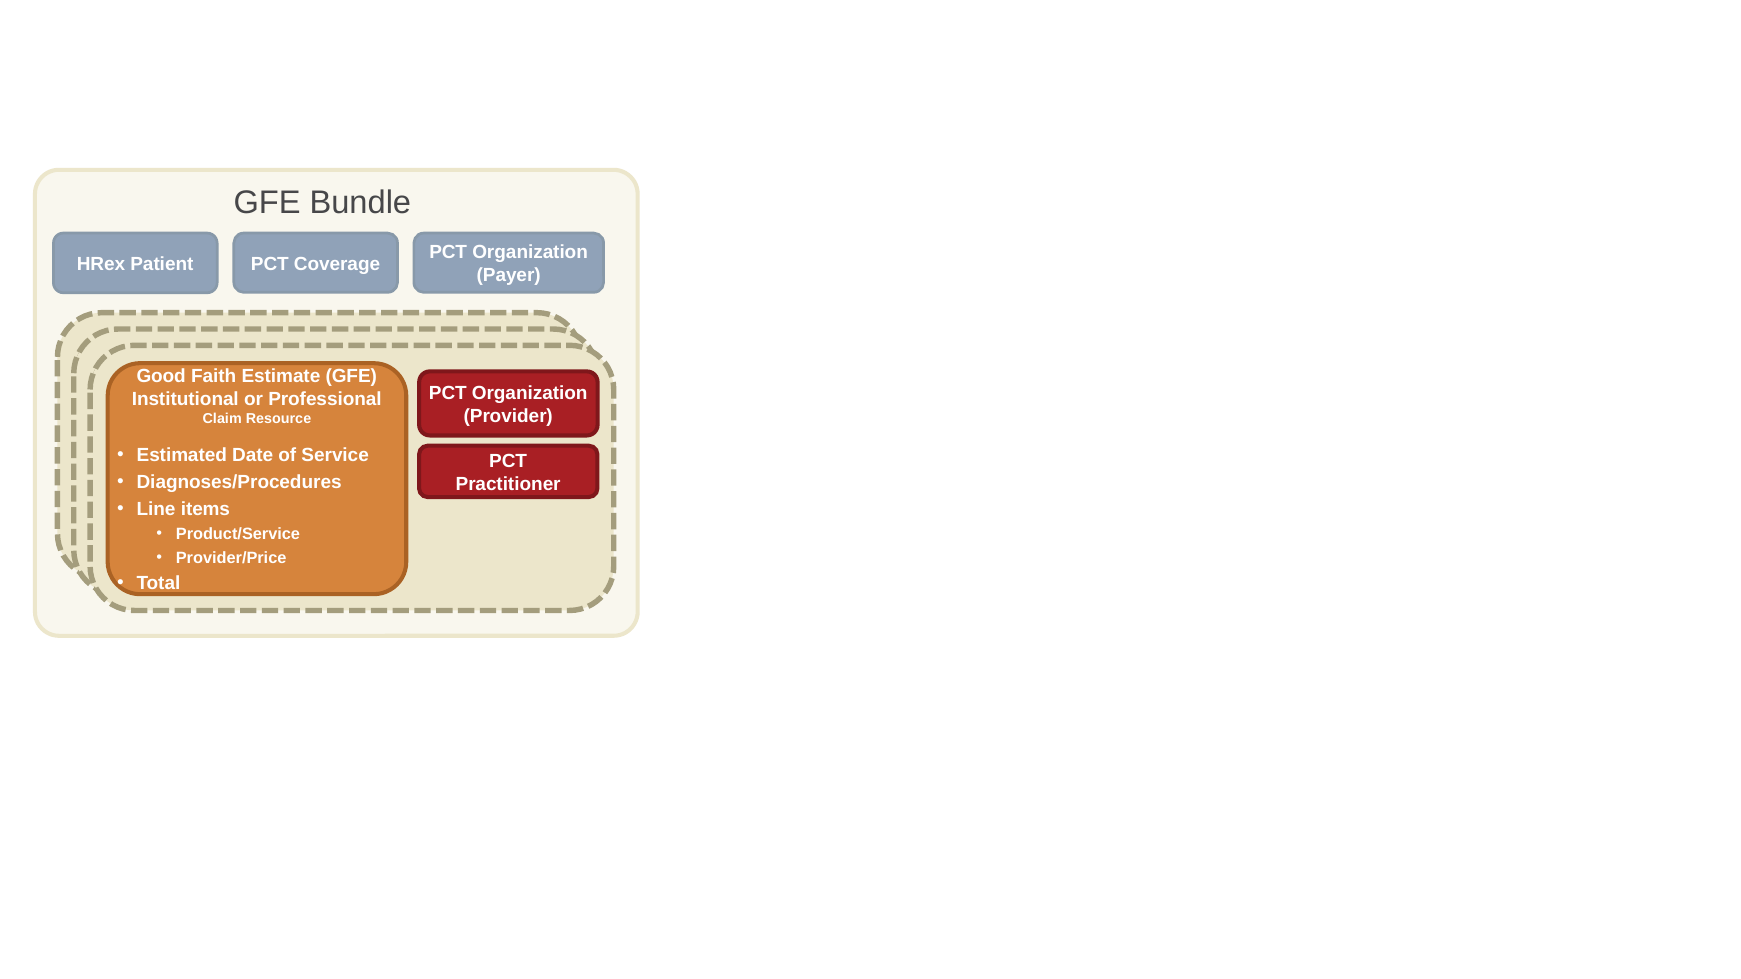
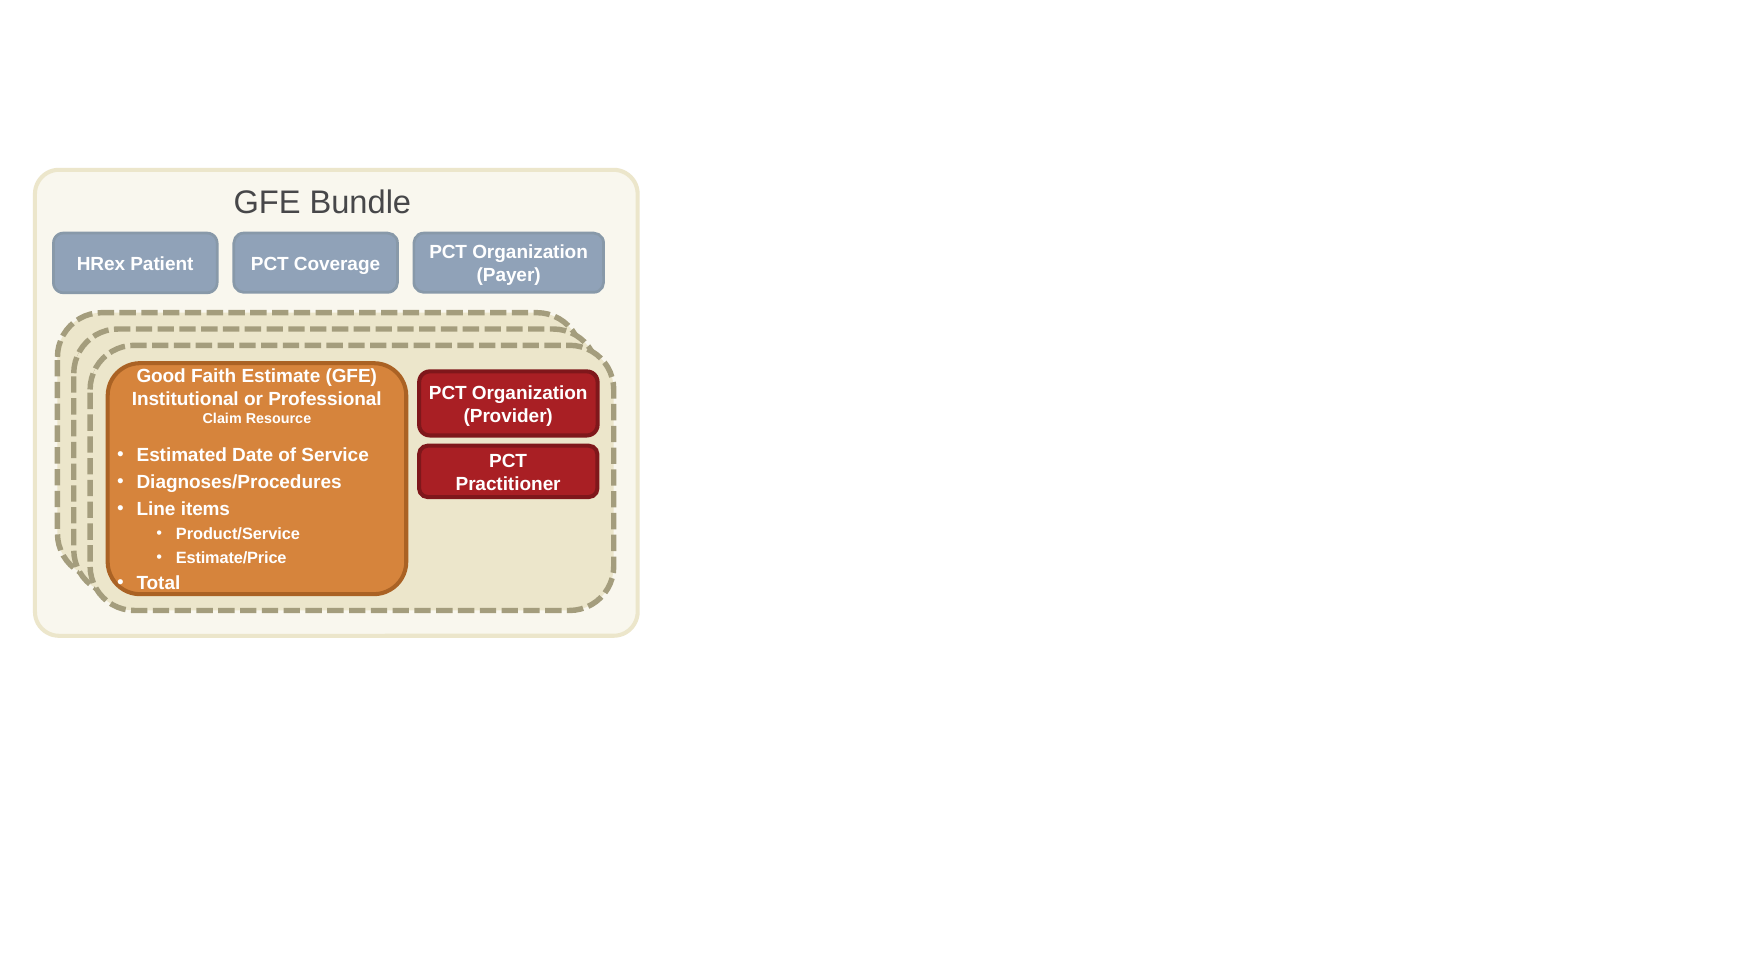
Provider/Price: Provider/Price -> Estimate/Price
